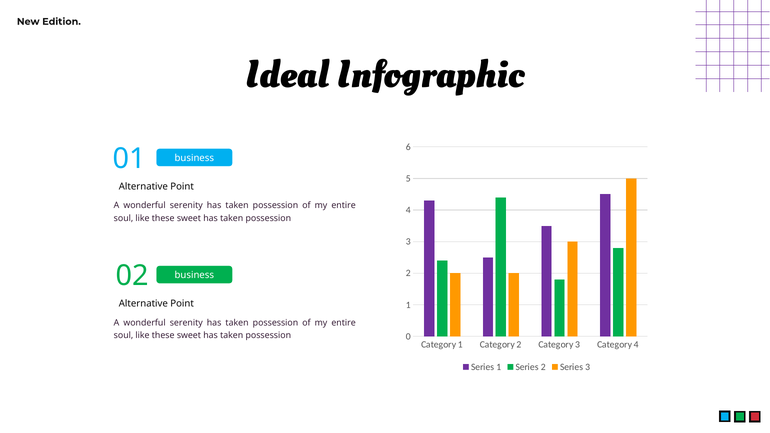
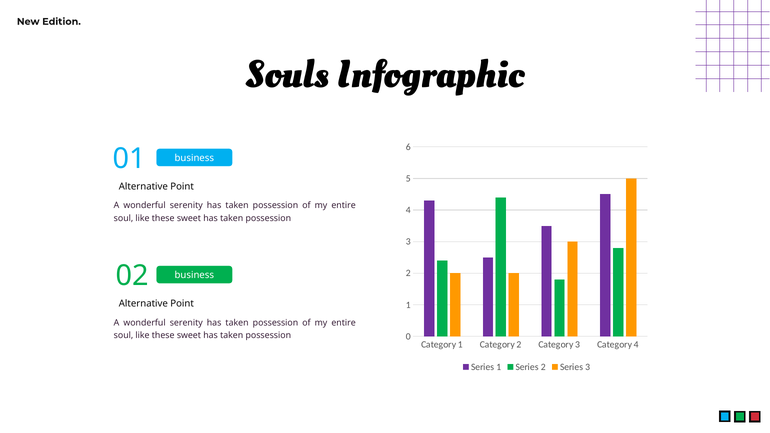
Ideal: Ideal -> Souls
